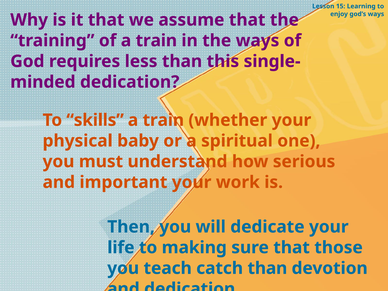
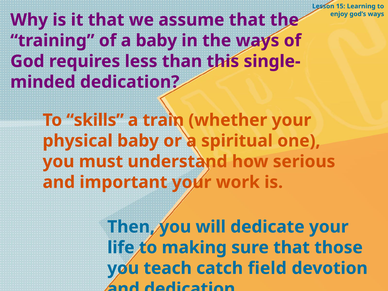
of a train: train -> baby
catch than: than -> field
